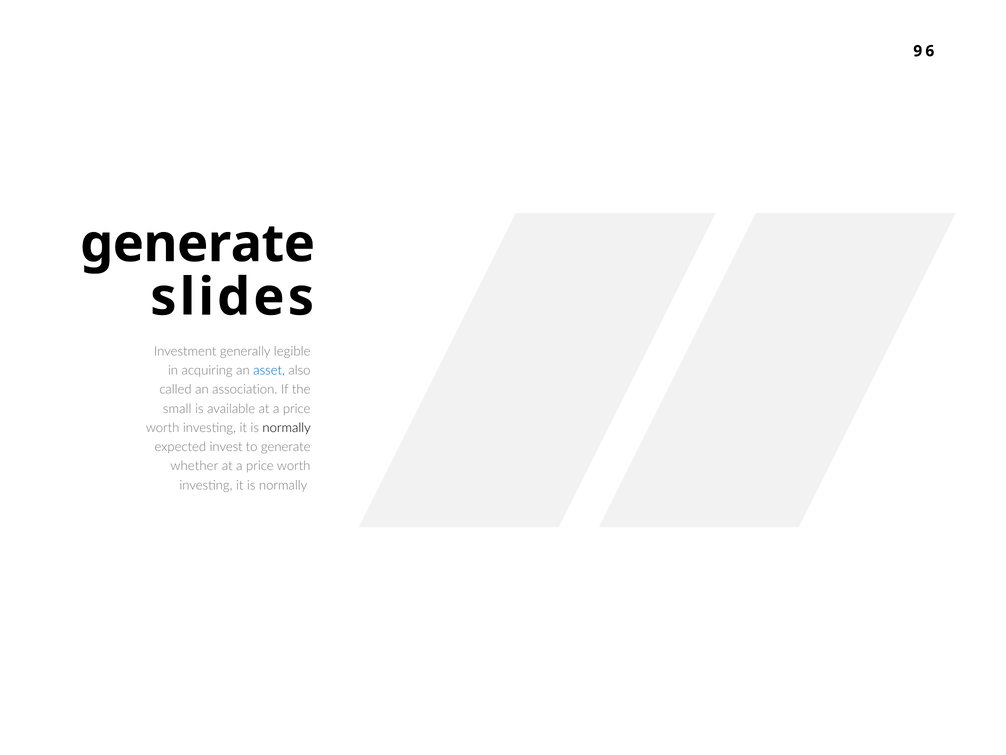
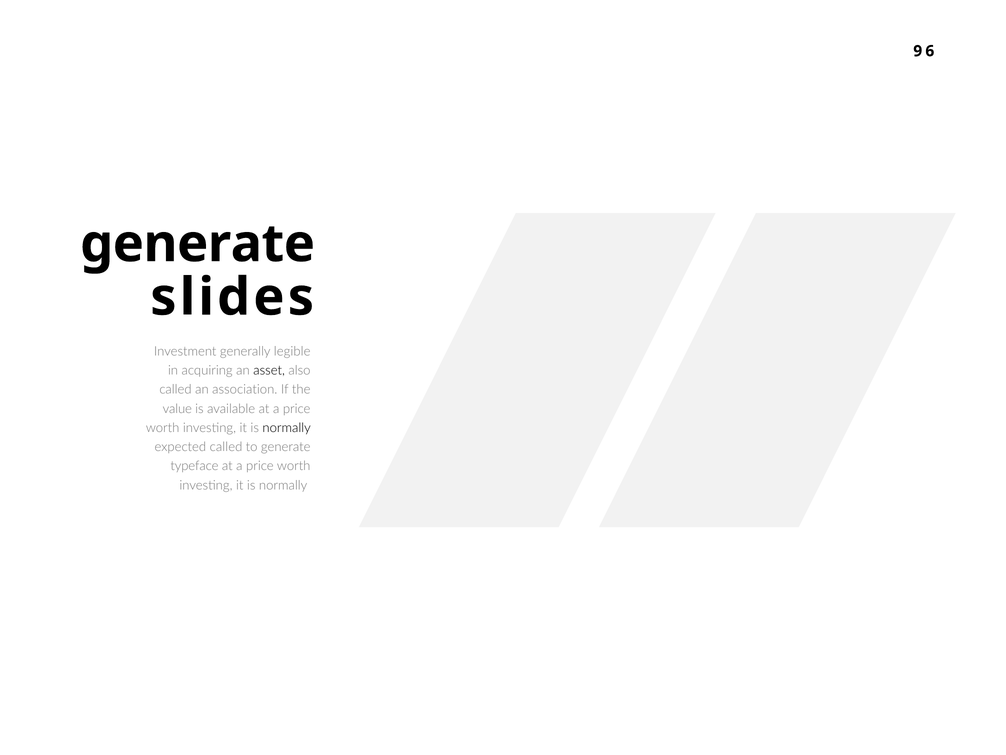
asset colour: blue -> black
small: small -> value
expected invest: invest -> called
whether: whether -> typeface
